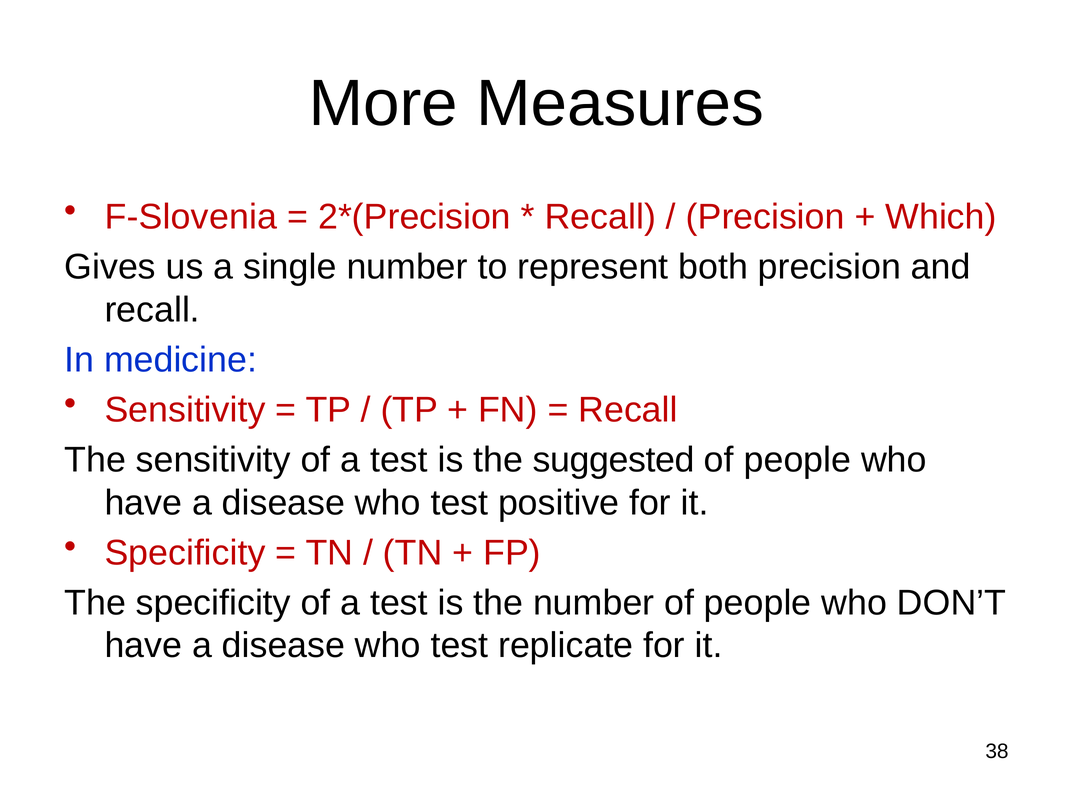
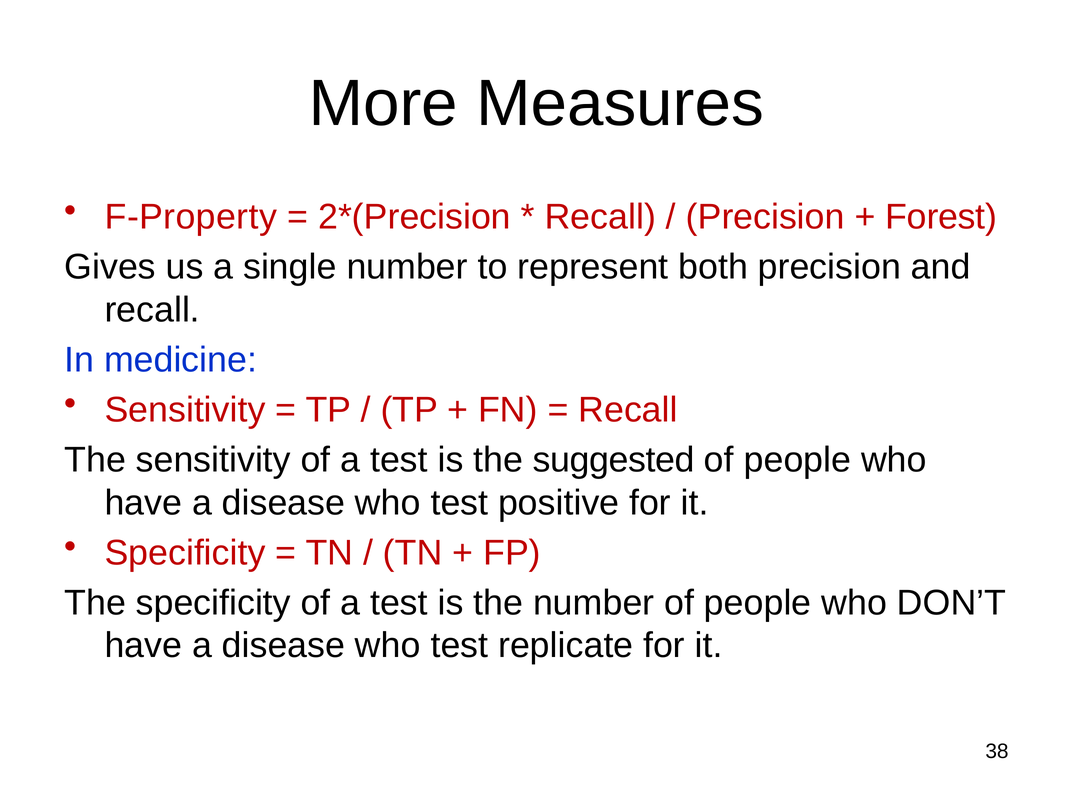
F-Slovenia: F-Slovenia -> F-Property
Which: Which -> Forest
